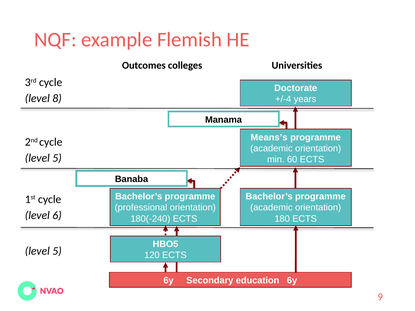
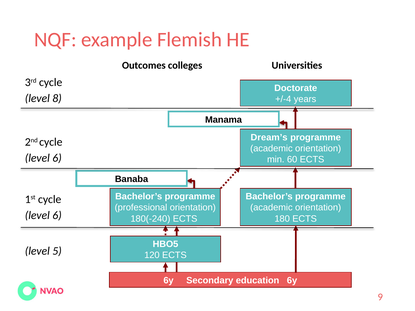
Means’s: Means’s -> Dream’s
5 at (57, 158): 5 -> 6
